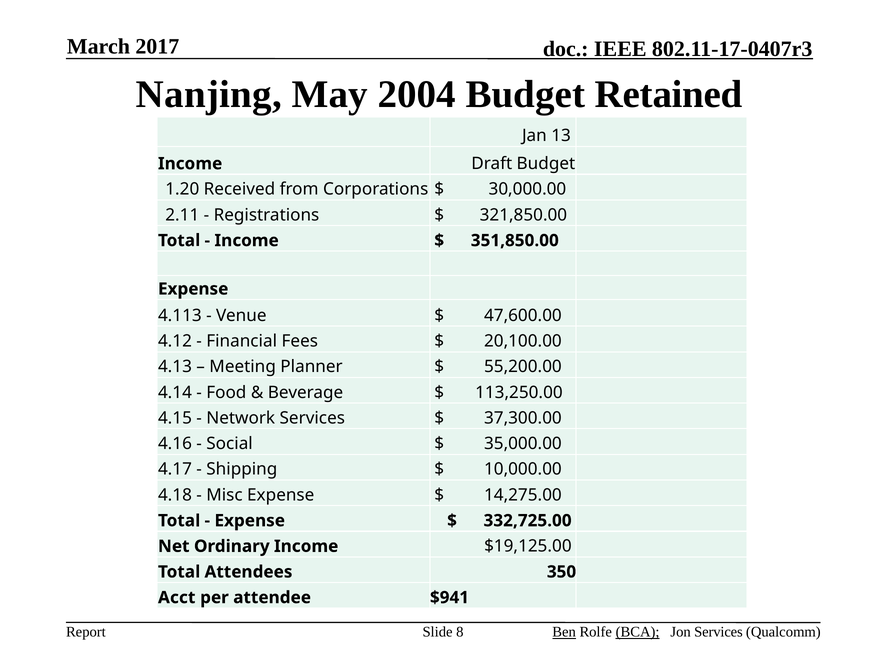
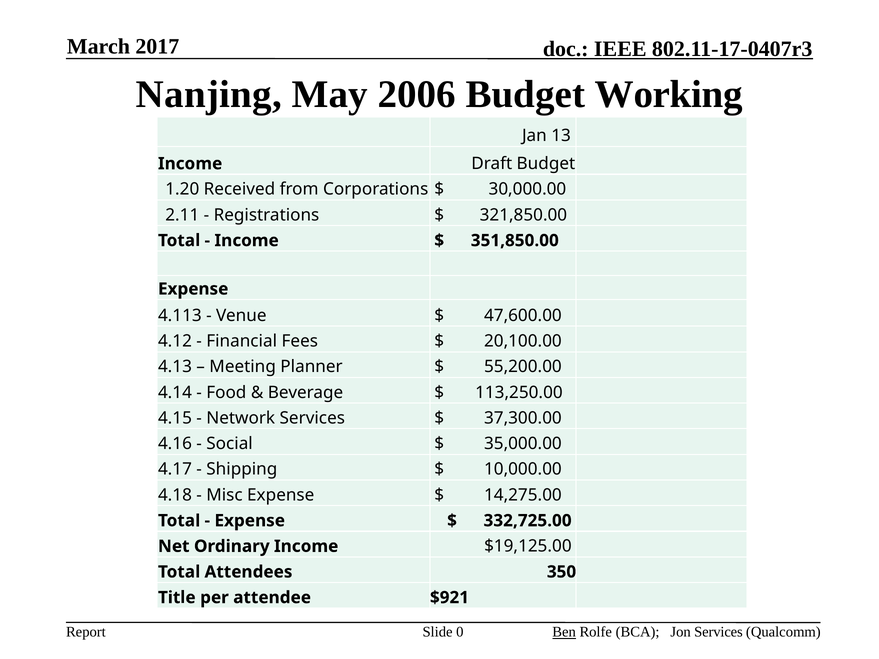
2004: 2004 -> 2006
Retained: Retained -> Working
Acct: Acct -> Title
$941: $941 -> $921
8: 8 -> 0
BCA underline: present -> none
